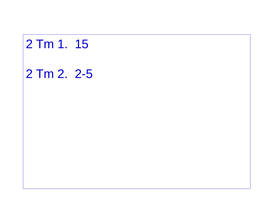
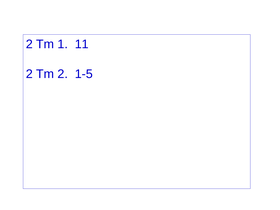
15: 15 -> 11
2-5: 2-5 -> 1-5
